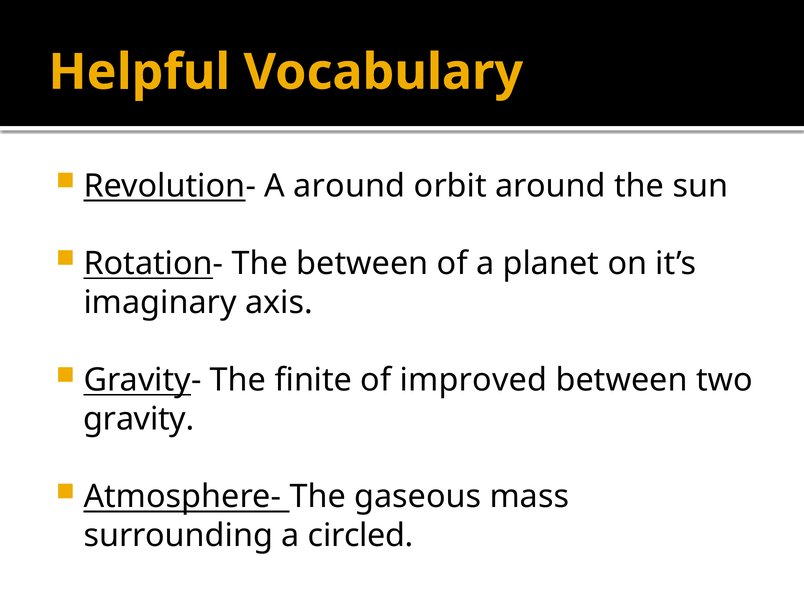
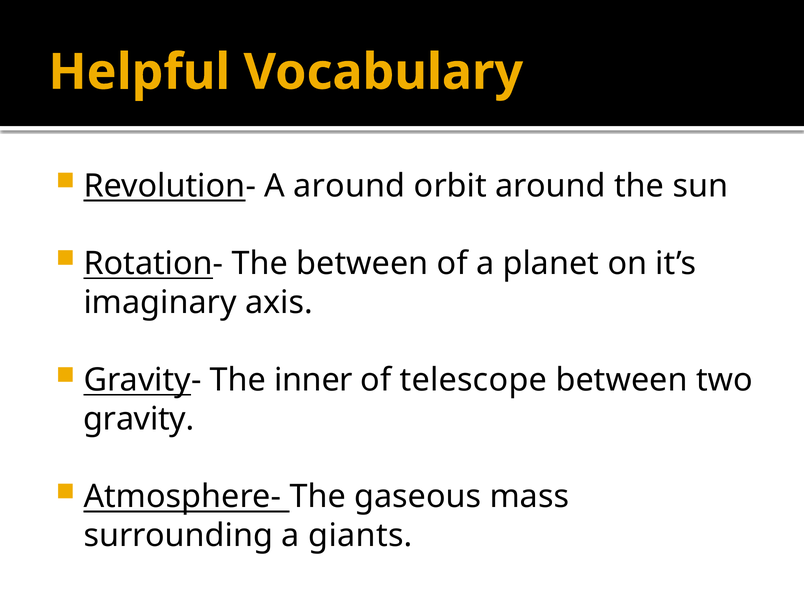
finite: finite -> inner
improved: improved -> telescope
circled: circled -> giants
